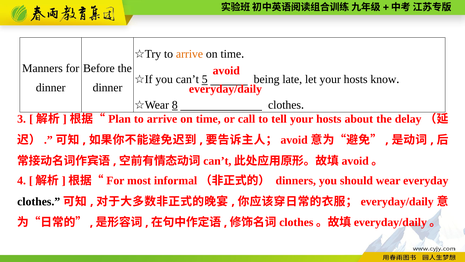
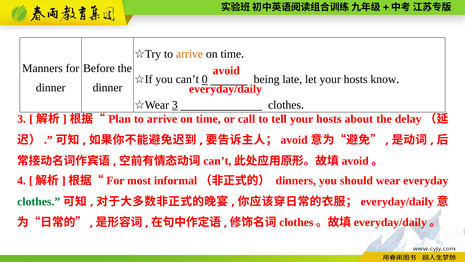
5: 5 -> 0
☆Wear 8: 8 -> 3
clothes at (39, 201) colour: black -> green
